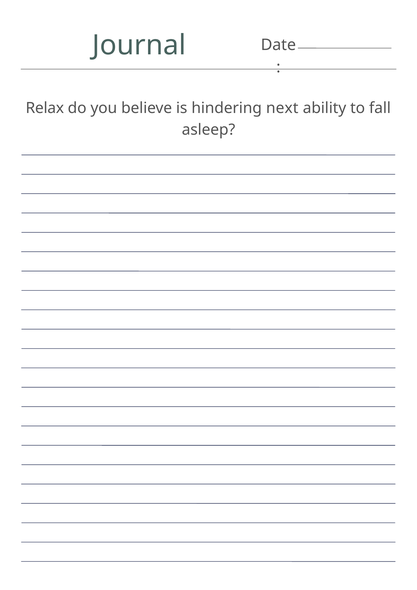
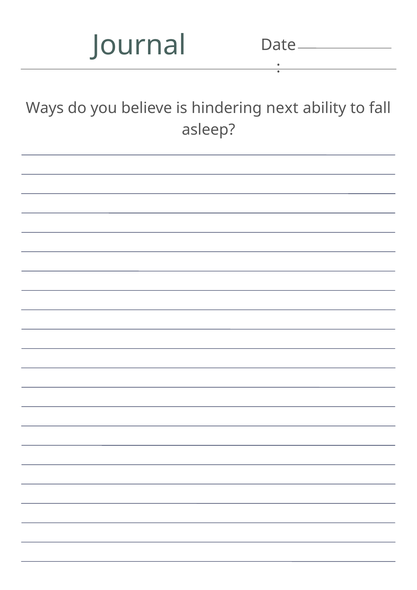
Relax: Relax -> Ways
